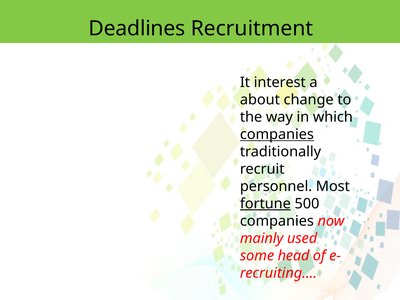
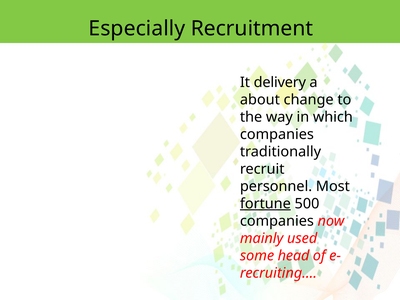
Deadlines: Deadlines -> Especially
interest: interest -> delivery
companies at (277, 134) underline: present -> none
